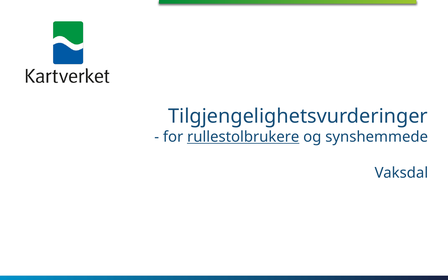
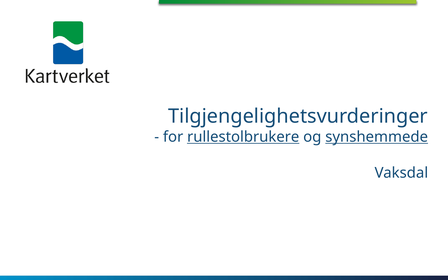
synshemmede underline: none -> present
